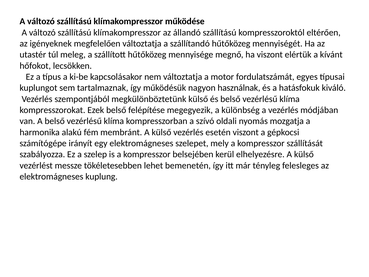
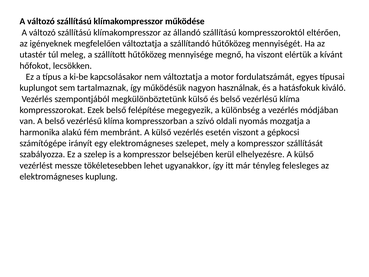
bemenetén: bemenetén -> ugyanakkor
